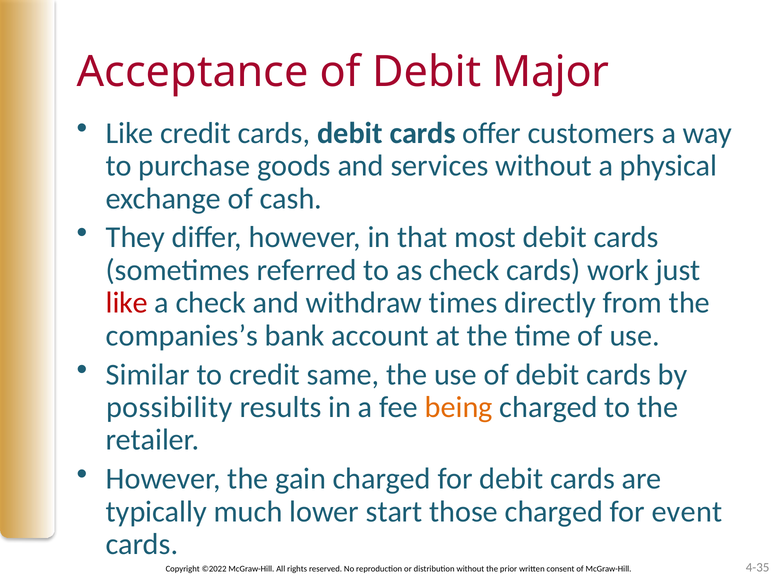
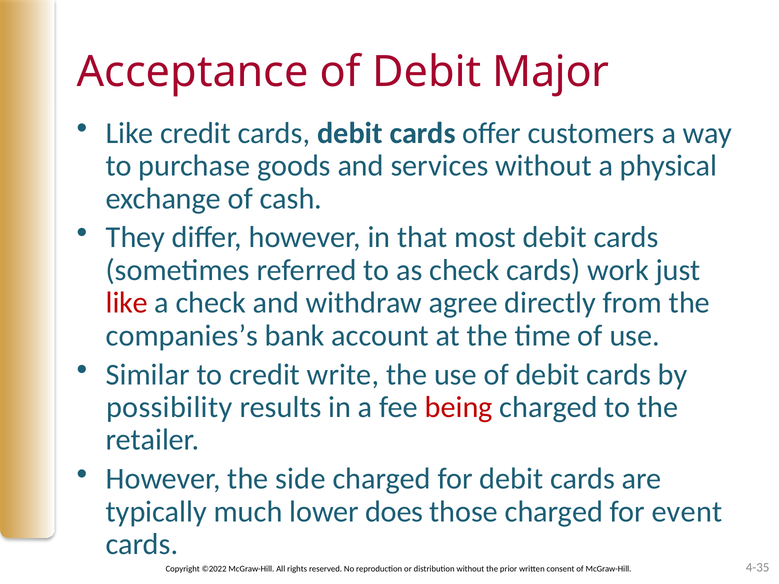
times: times -> agree
same: same -> write
being colour: orange -> red
gain: gain -> side
start: start -> does
